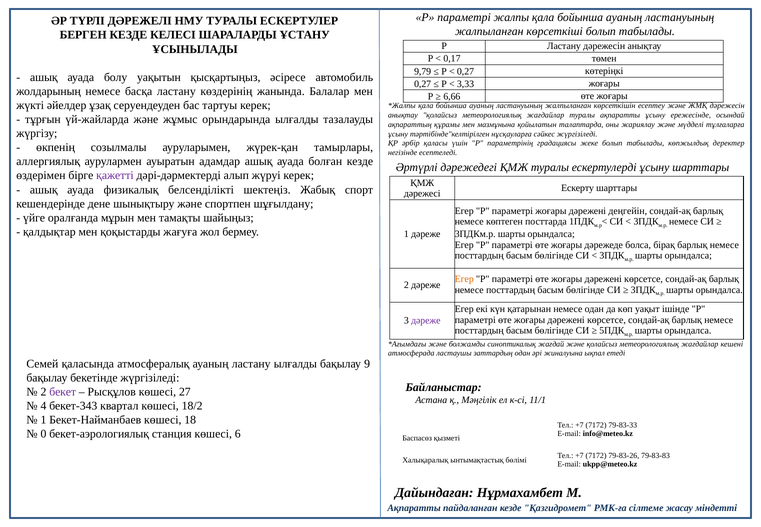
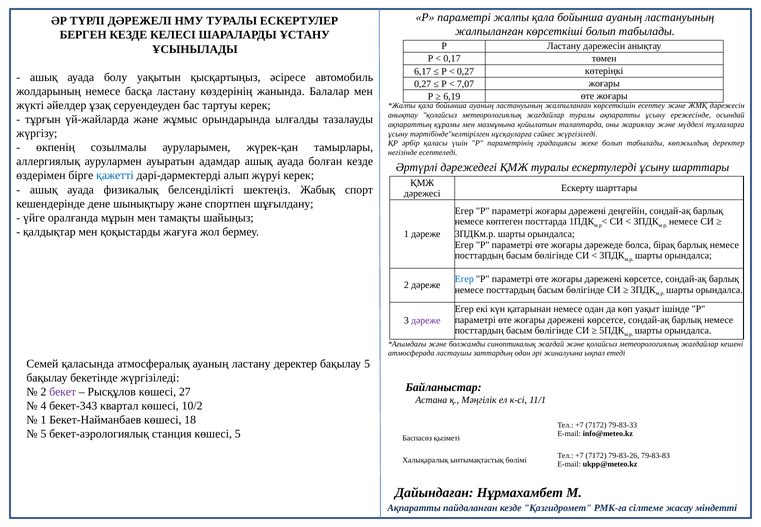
9,79: 9,79 -> 6,17
3,33: 3,33 -> 7,07
6,66: 6,66 -> 6,19
қажетті colour: purple -> blue
Егер at (464, 279) colour: orange -> blue
ластану ылғалды: ылғалды -> деректер
бақылау 9: 9 -> 5
18/2: 18/2 -> 10/2
0 at (43, 434): 0 -> 5
көшесі 6: 6 -> 5
